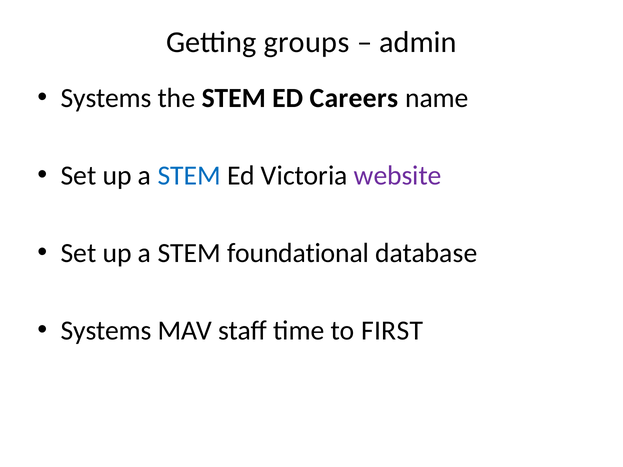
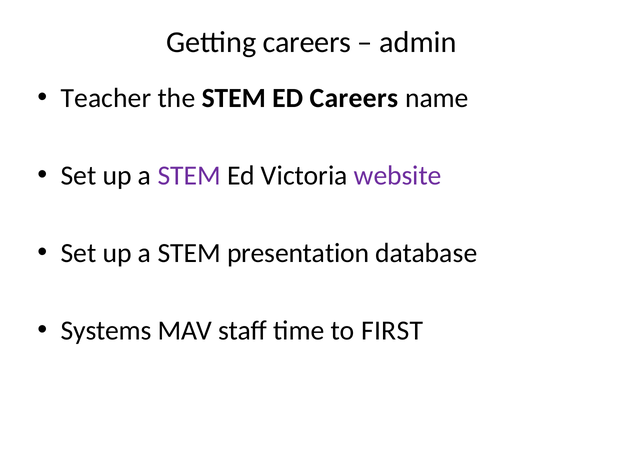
Getting groups: groups -> careers
Systems at (106, 98): Systems -> Teacher
STEM at (189, 176) colour: blue -> purple
foundational: foundational -> presentation
